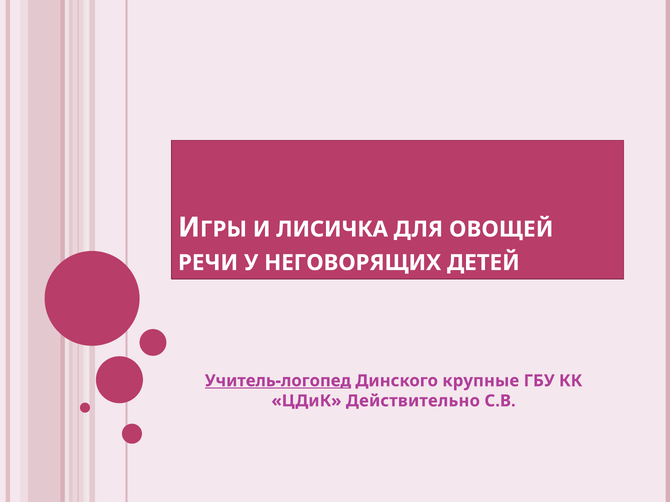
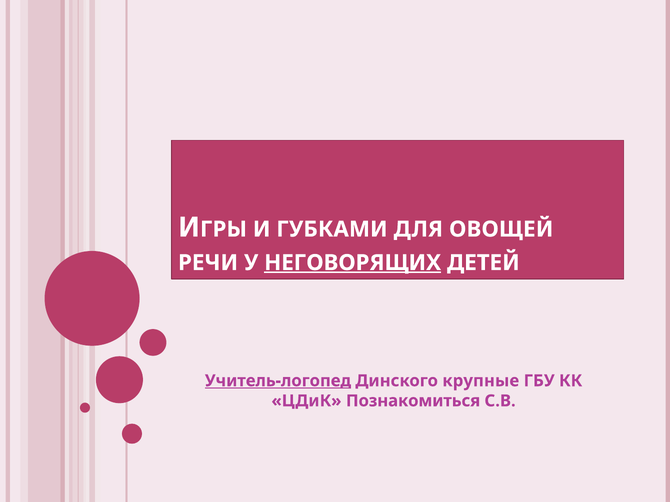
ЛИСИЧКА: ЛИСИЧКА -> ГУБКАМИ
НЕГОВОРЯЩИХ underline: none -> present
Действительно: Действительно -> Познакомиться
